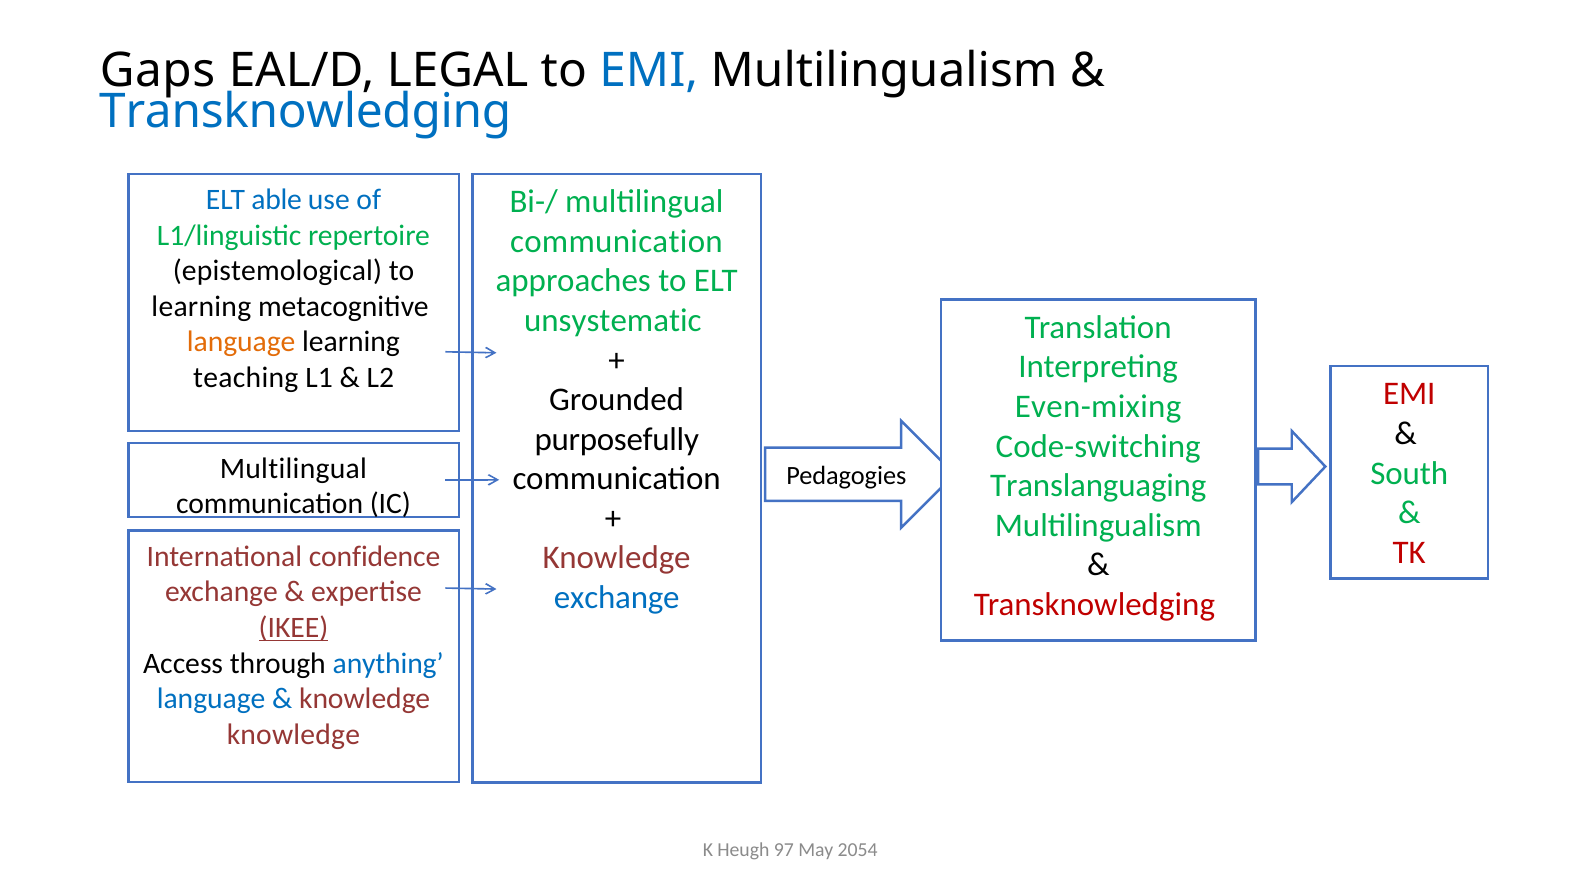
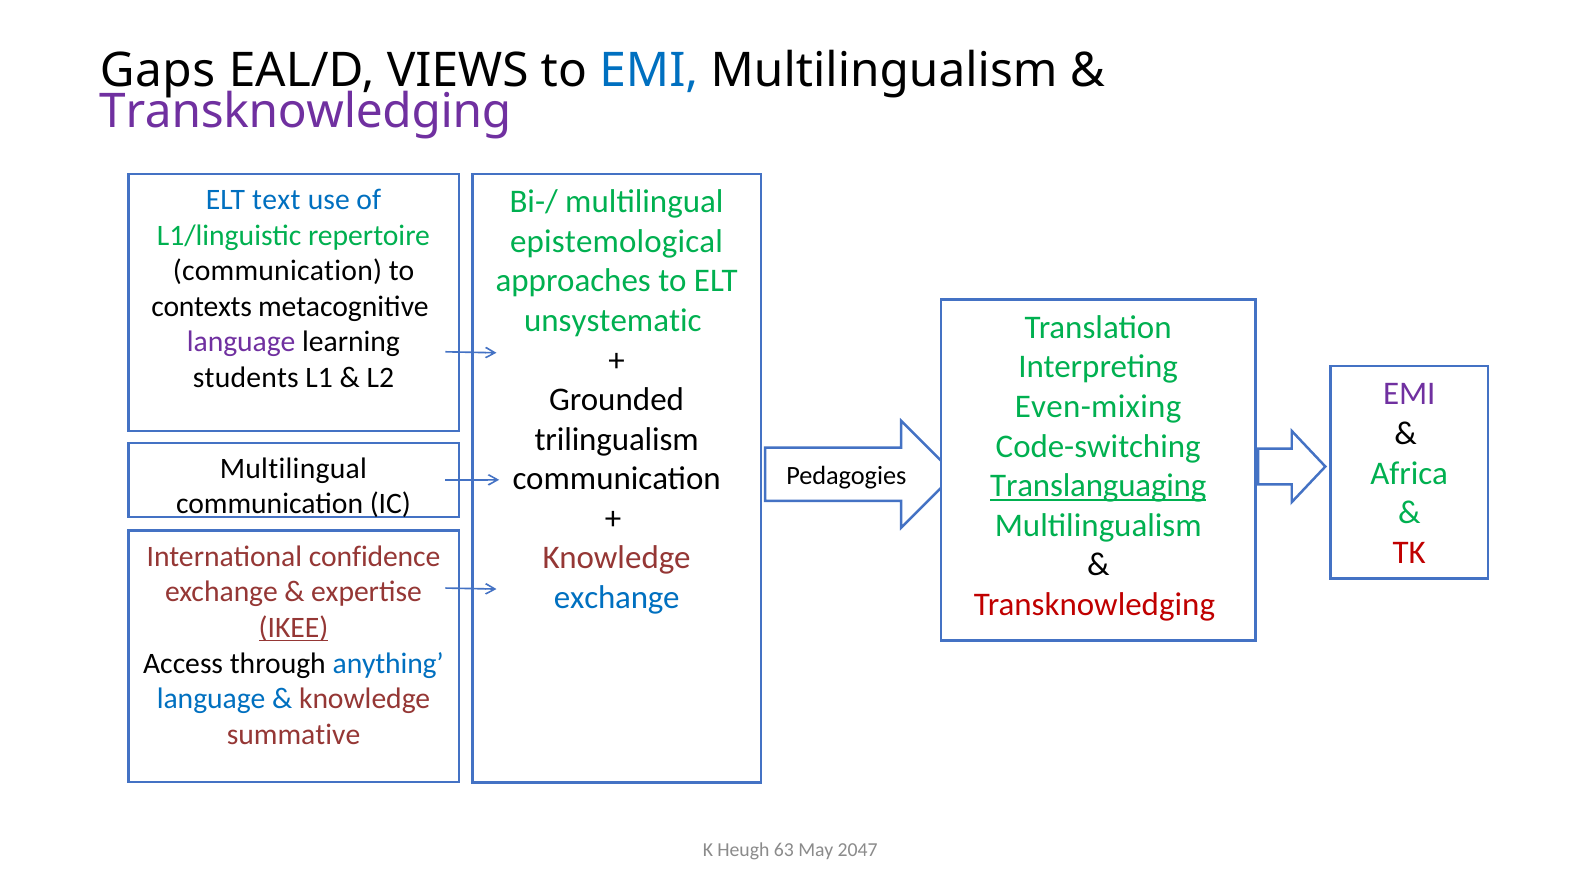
LEGAL: LEGAL -> VIEWS
Transknowledging at (305, 112) colour: blue -> purple
able: able -> text
communication at (616, 241): communication -> epistemological
epistemological at (277, 271): epistemological -> communication
learning at (201, 306): learning -> contexts
language at (241, 342) colour: orange -> purple
teaching: teaching -> students
EMI at (1409, 394) colour: red -> purple
purposefully: purposefully -> trilingualism
South: South -> Africa
Translanguaging underline: none -> present
knowledge at (293, 734): knowledge -> summative
97: 97 -> 63
2054: 2054 -> 2047
